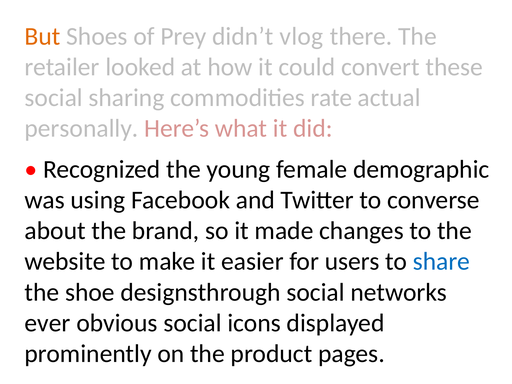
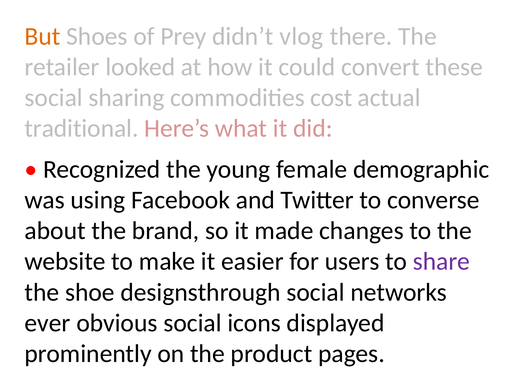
rate: rate -> cost
personally: personally -> traditional
share colour: blue -> purple
